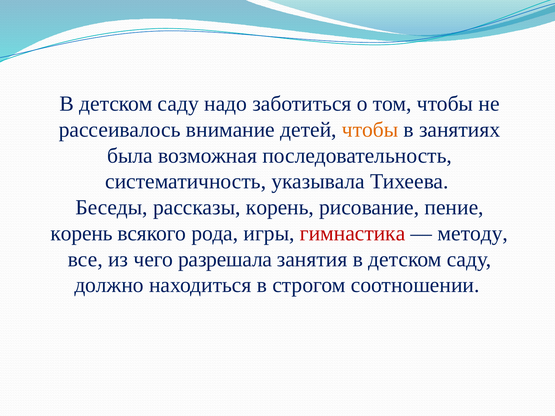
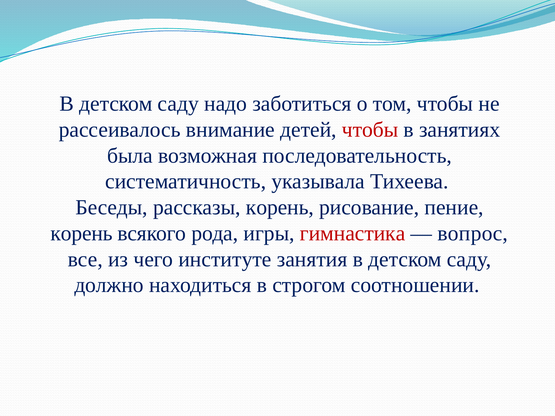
чтобы at (370, 130) colour: orange -> red
методу: методу -> вопрос
разрешала: разрешала -> институте
